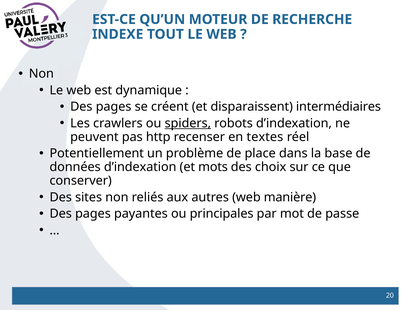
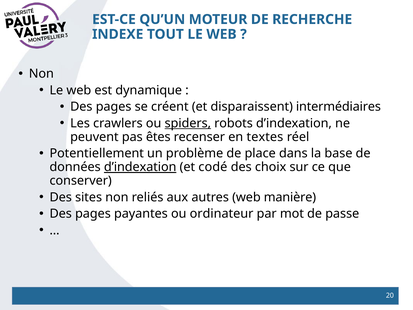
http: http -> êtes
d’indexation at (140, 167) underline: none -> present
mots: mots -> codé
principales: principales -> ordinateur
